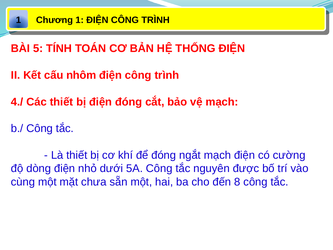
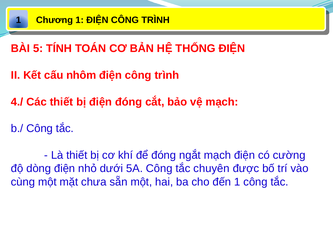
nguyên: nguyên -> chuyên
đến 8: 8 -> 1
